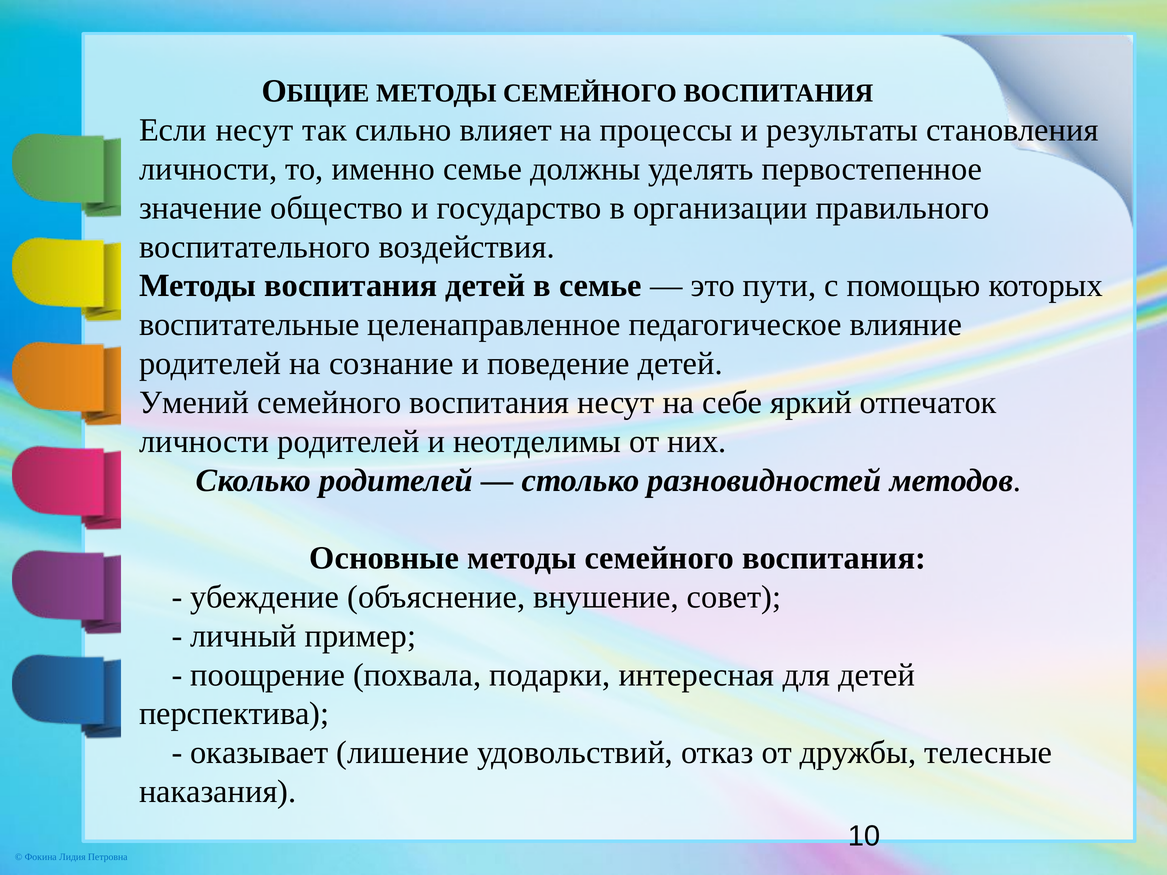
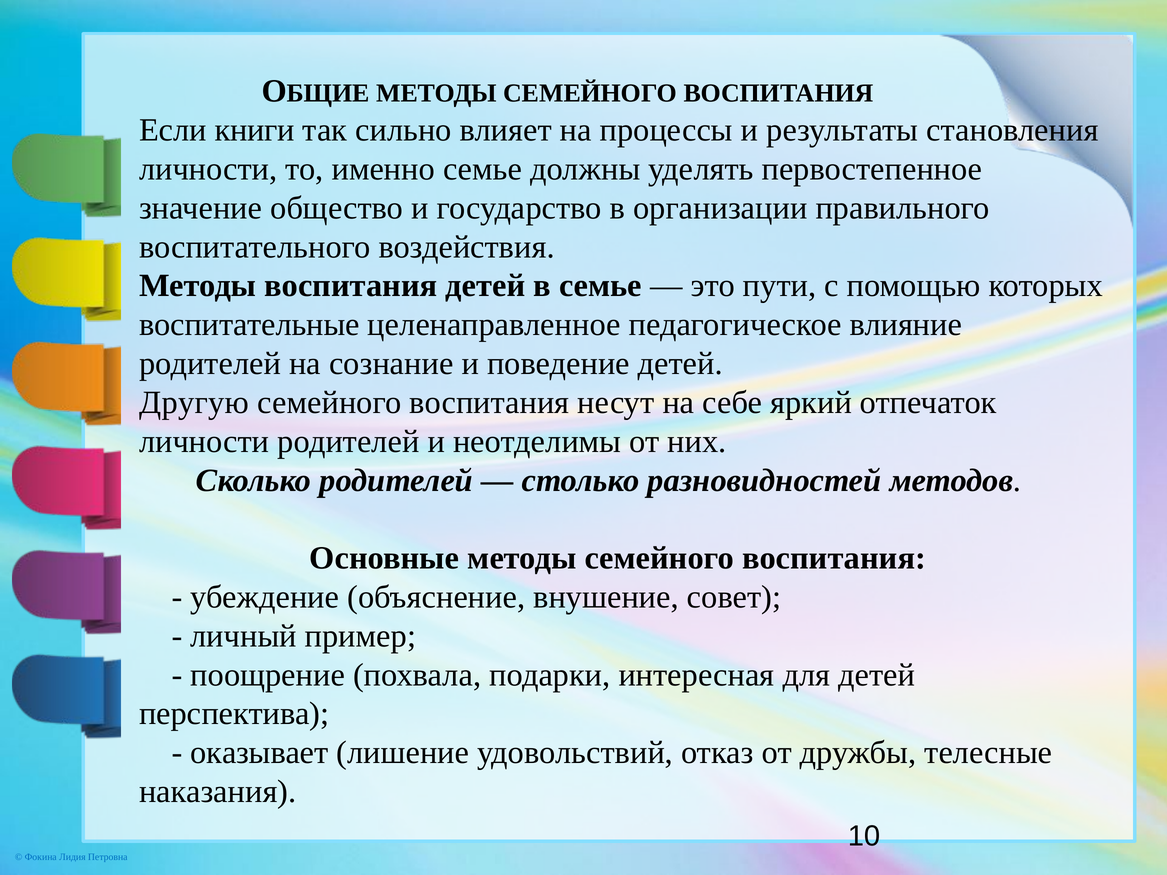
Если несут: несут -> книги
Умений: Умений -> Другую
